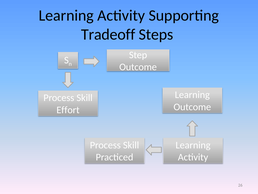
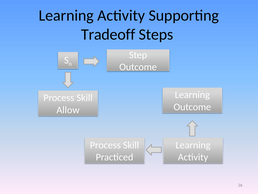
Effort: Effort -> Allow
